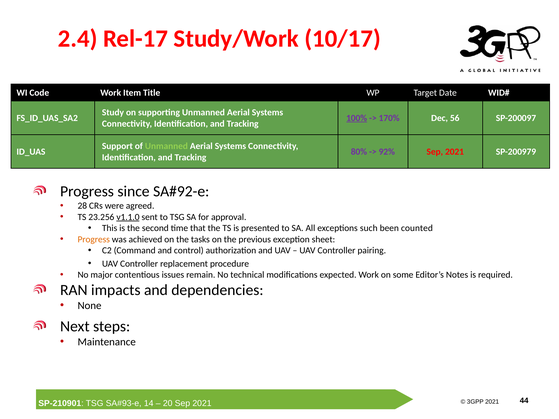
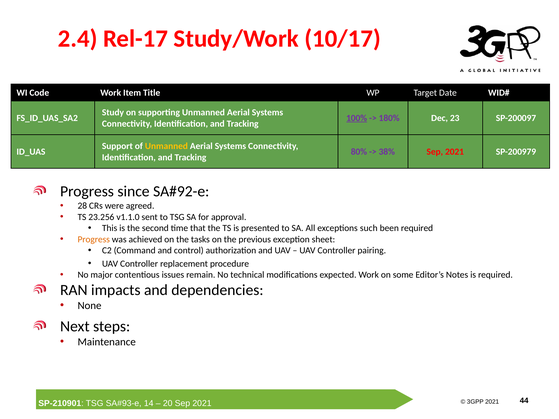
170%: 170% -> 180%
56: 56 -> 23
Unmanned at (166, 146) colour: light green -> yellow
92%: 92% -> 38%
v1.1.0 underline: present -> none
been counted: counted -> required
